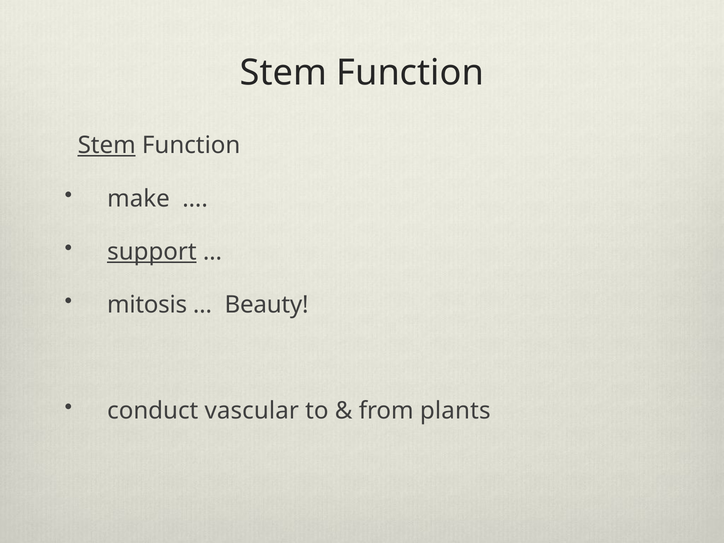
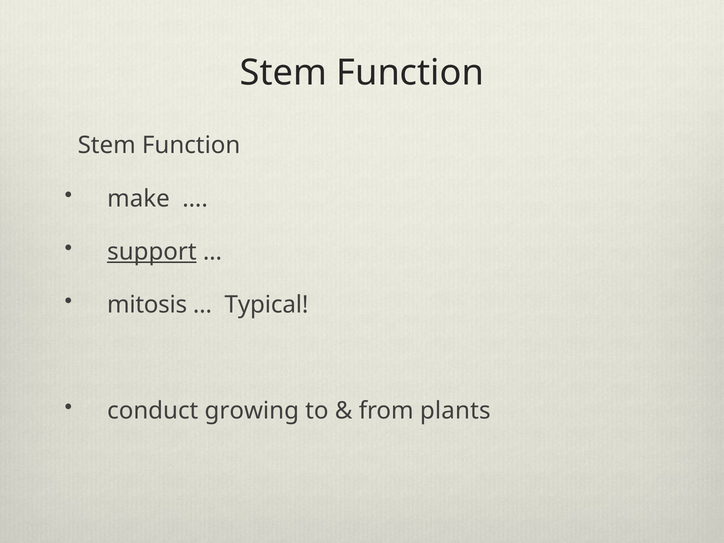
Stem at (107, 145) underline: present -> none
Beauty: Beauty -> Typical
vascular: vascular -> growing
